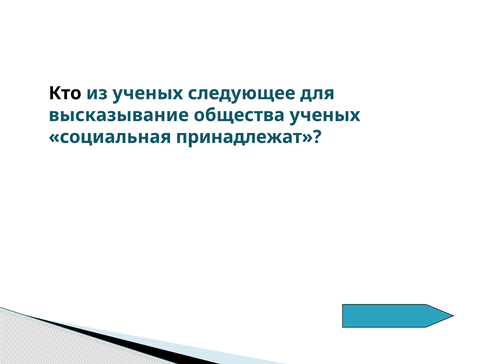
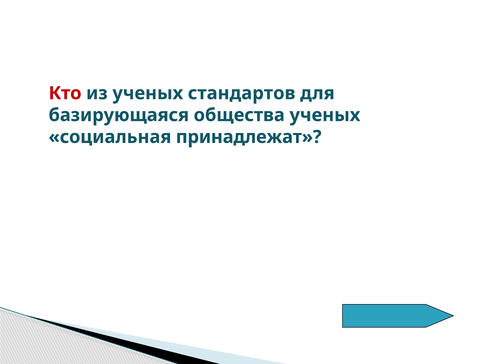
Кто colour: black -> red
следующее: следующее -> стандартов
высказывание: высказывание -> базирующаяся
